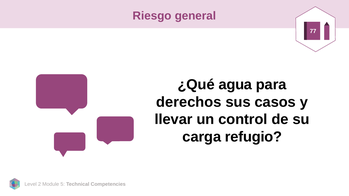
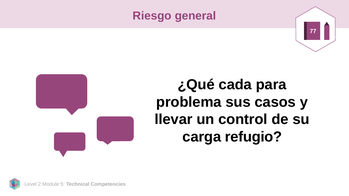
agua: agua -> cada
derechos: derechos -> problema
